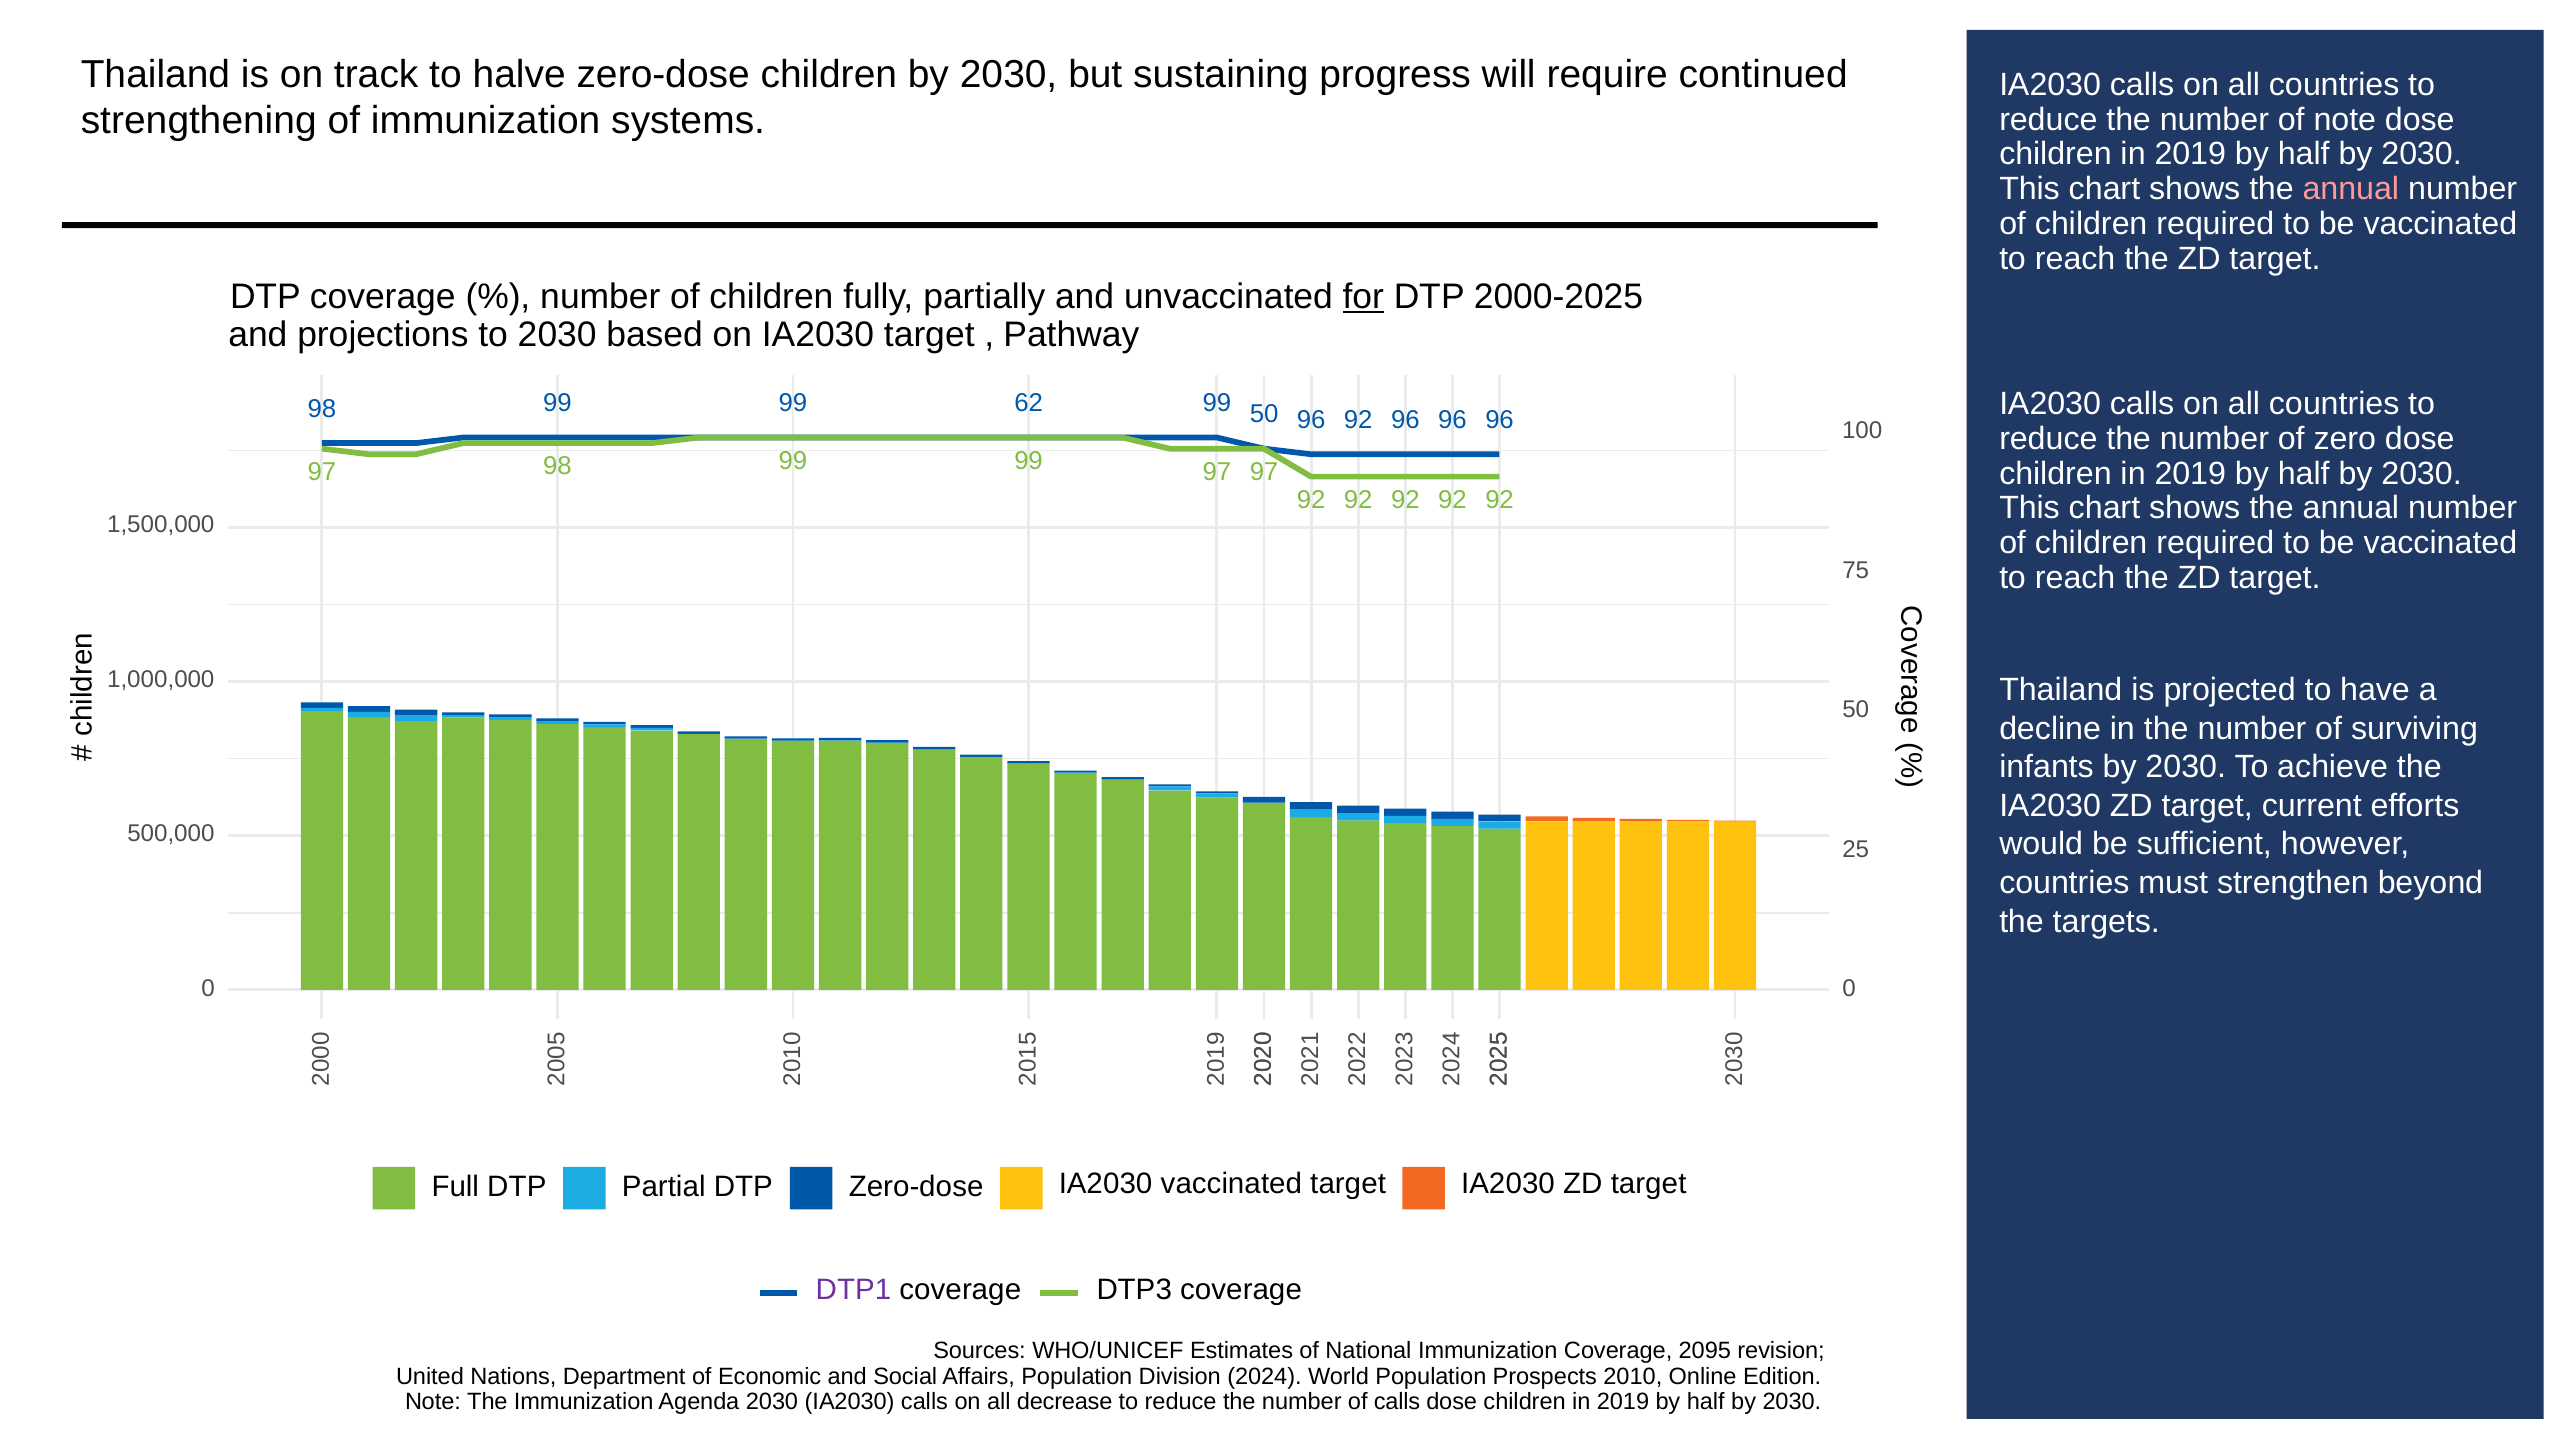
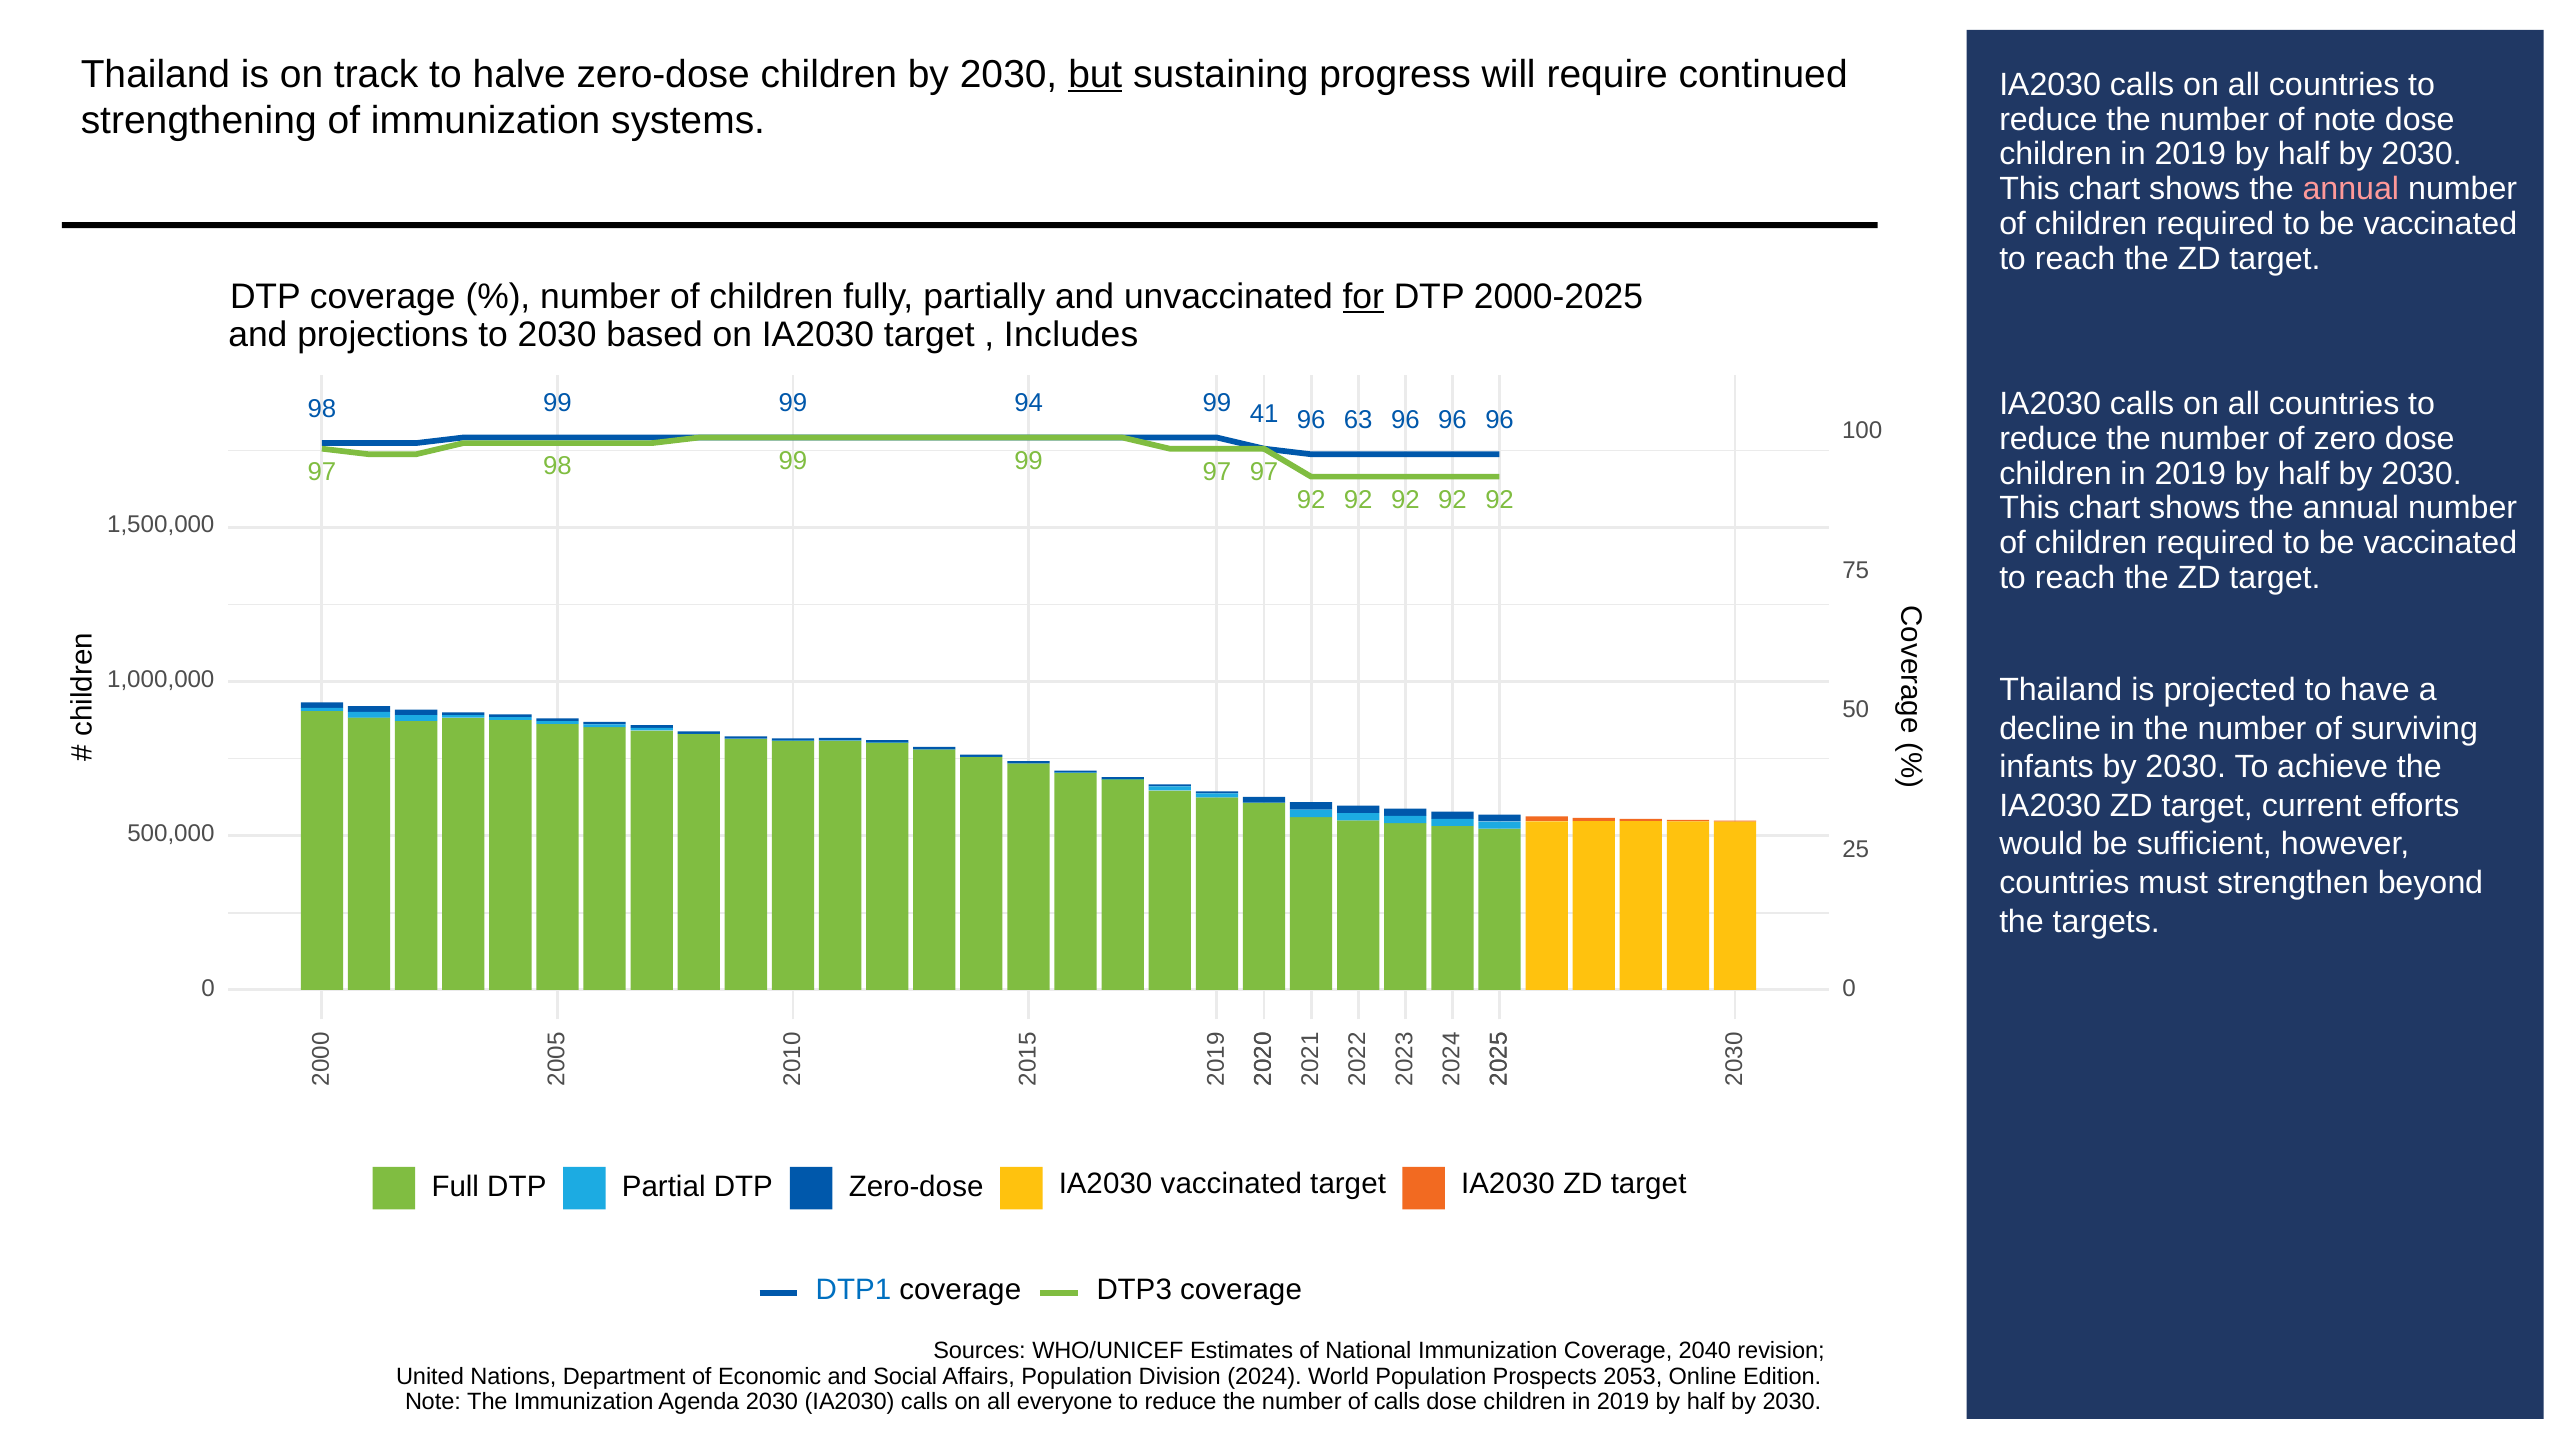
but underline: none -> present
Pathway: Pathway -> Includes
62: 62 -> 94
99 50: 50 -> 41
96 92: 92 -> 63
DTP1 colour: purple -> blue
2095: 2095 -> 2040
2010: 2010 -> 2053
decrease: decrease -> everyone
